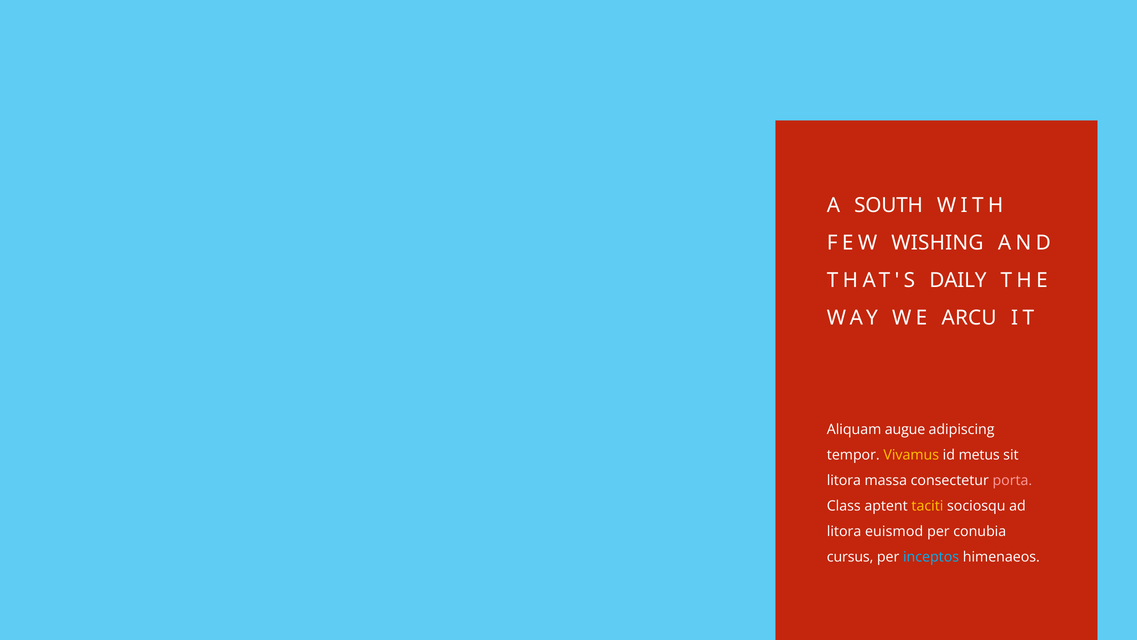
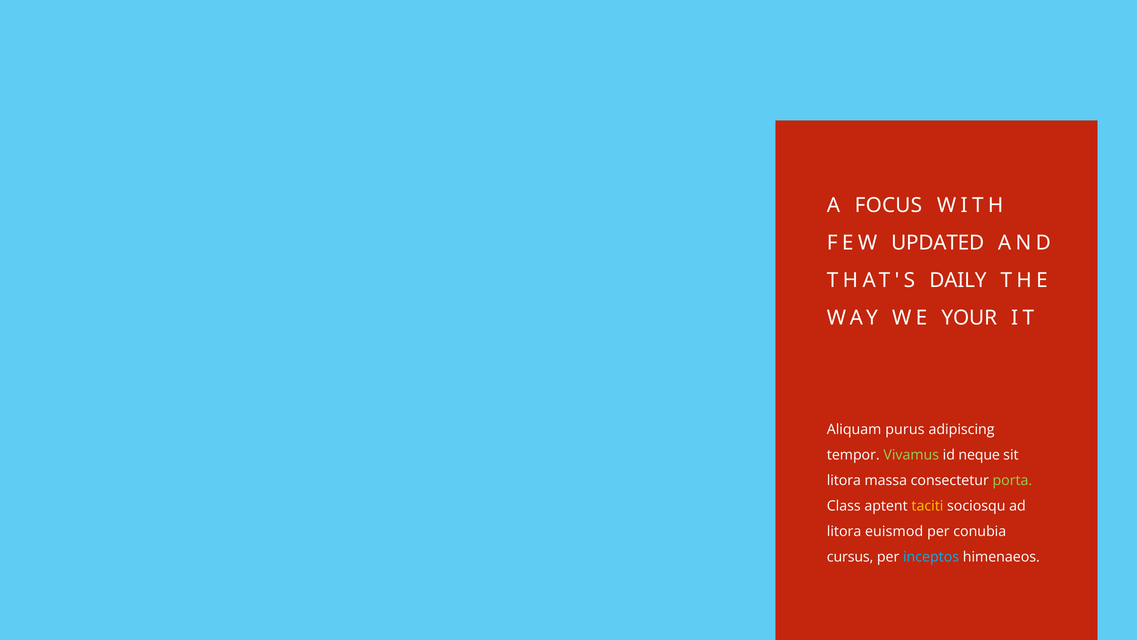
SOUTH: SOUTH -> FOCUS
WISHING: WISHING -> UPDATED
ARCU: ARCU -> YOUR
augue: augue -> purus
Vivamus colour: yellow -> light green
metus: metus -> neque
porta colour: pink -> light green
